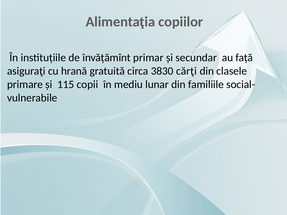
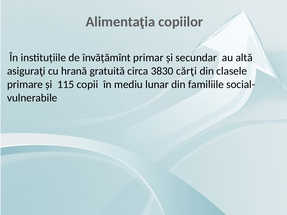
față: față -> altă
